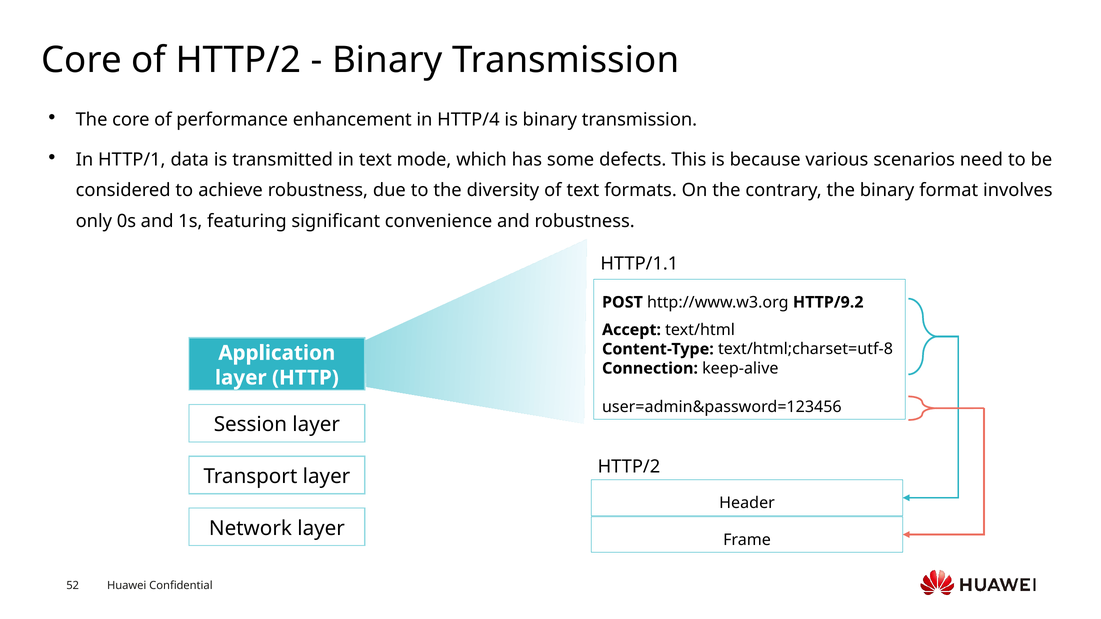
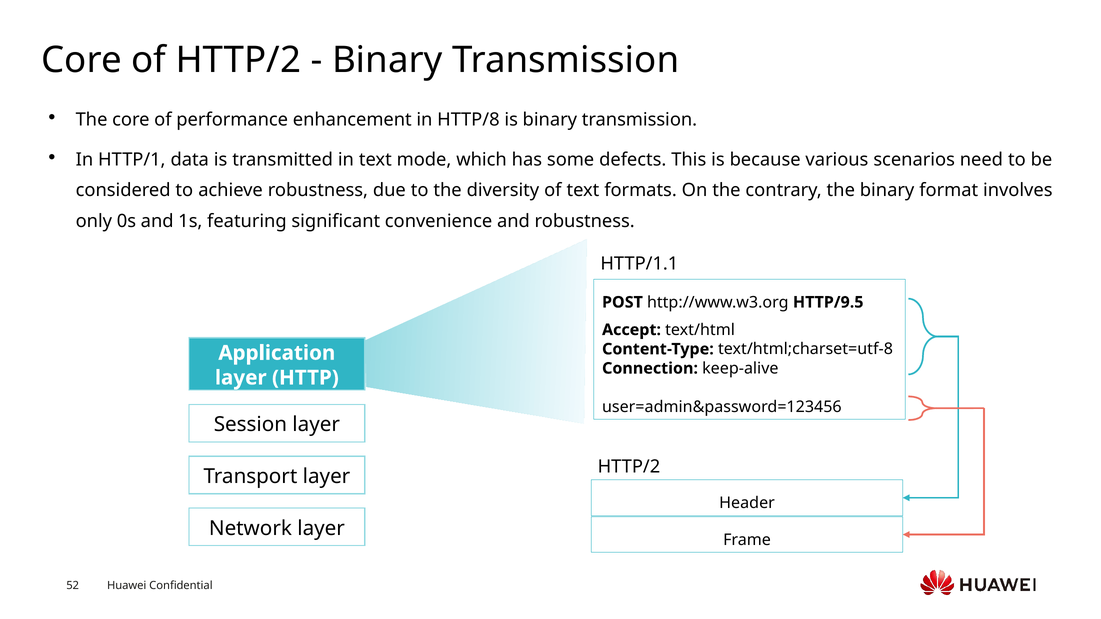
HTTP/4: HTTP/4 -> HTTP/8
HTTP/9.2: HTTP/9.2 -> HTTP/9.5
